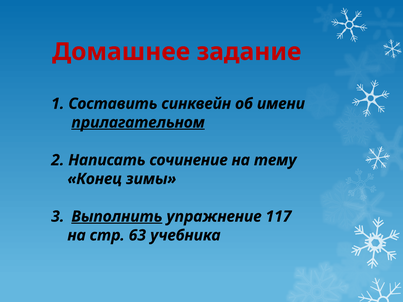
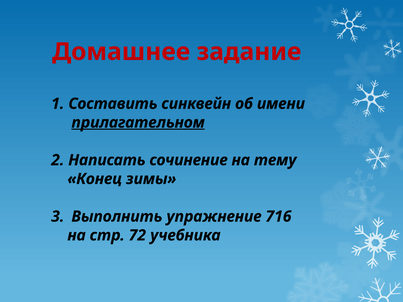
Выполнить underline: present -> none
117: 117 -> 716
63: 63 -> 72
